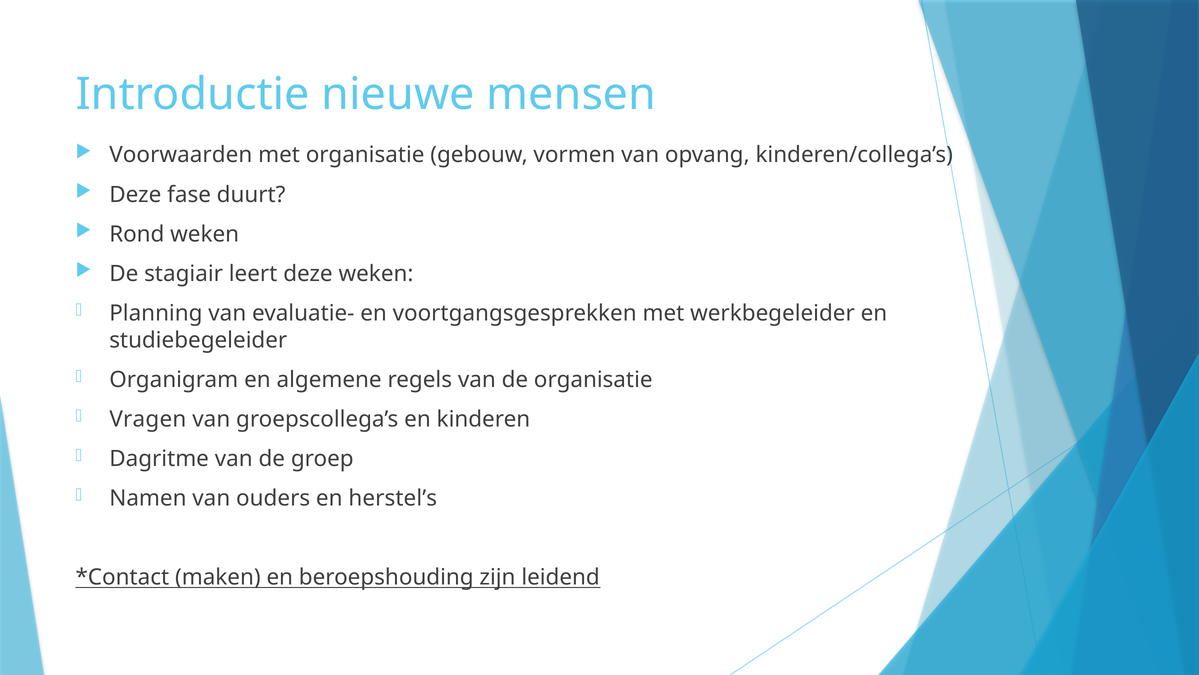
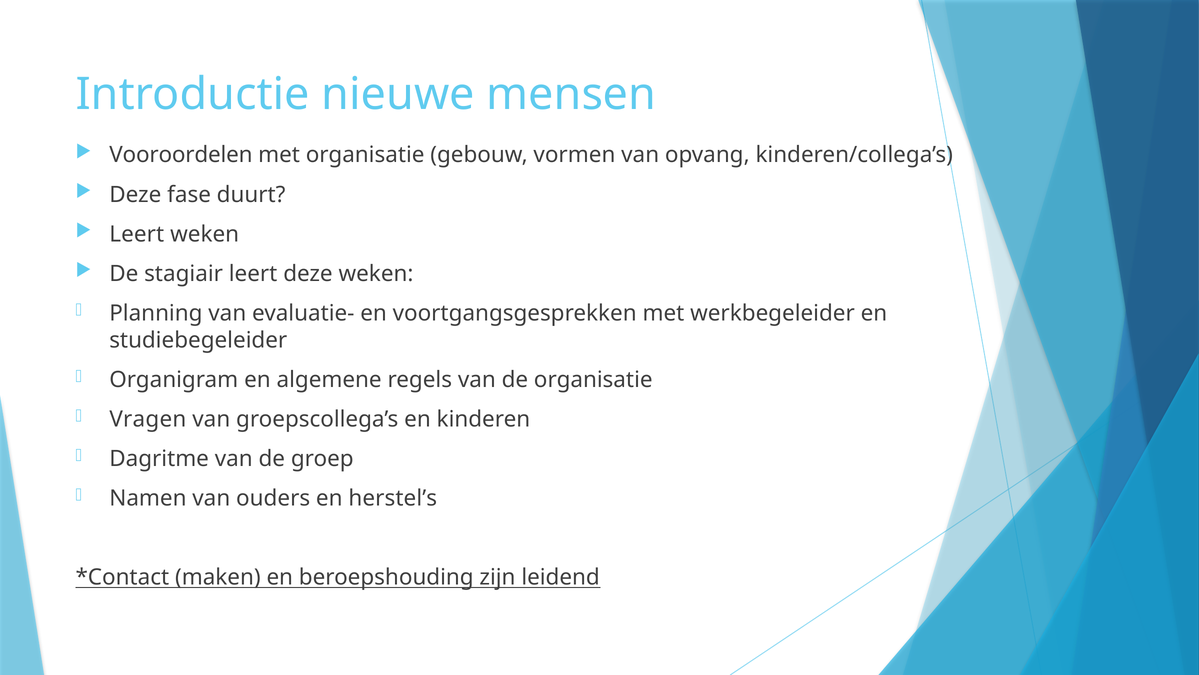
Voorwaarden: Voorwaarden -> Vooroordelen
Rond at (137, 234): Rond -> Leert
